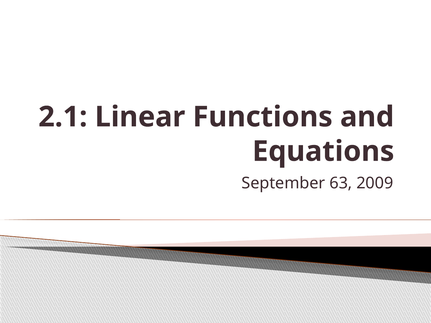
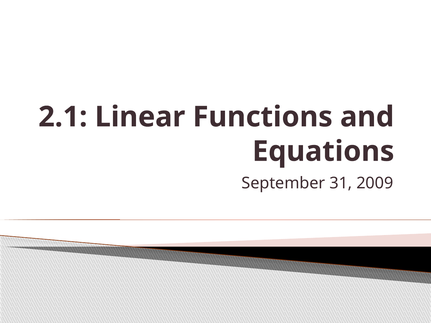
63: 63 -> 31
